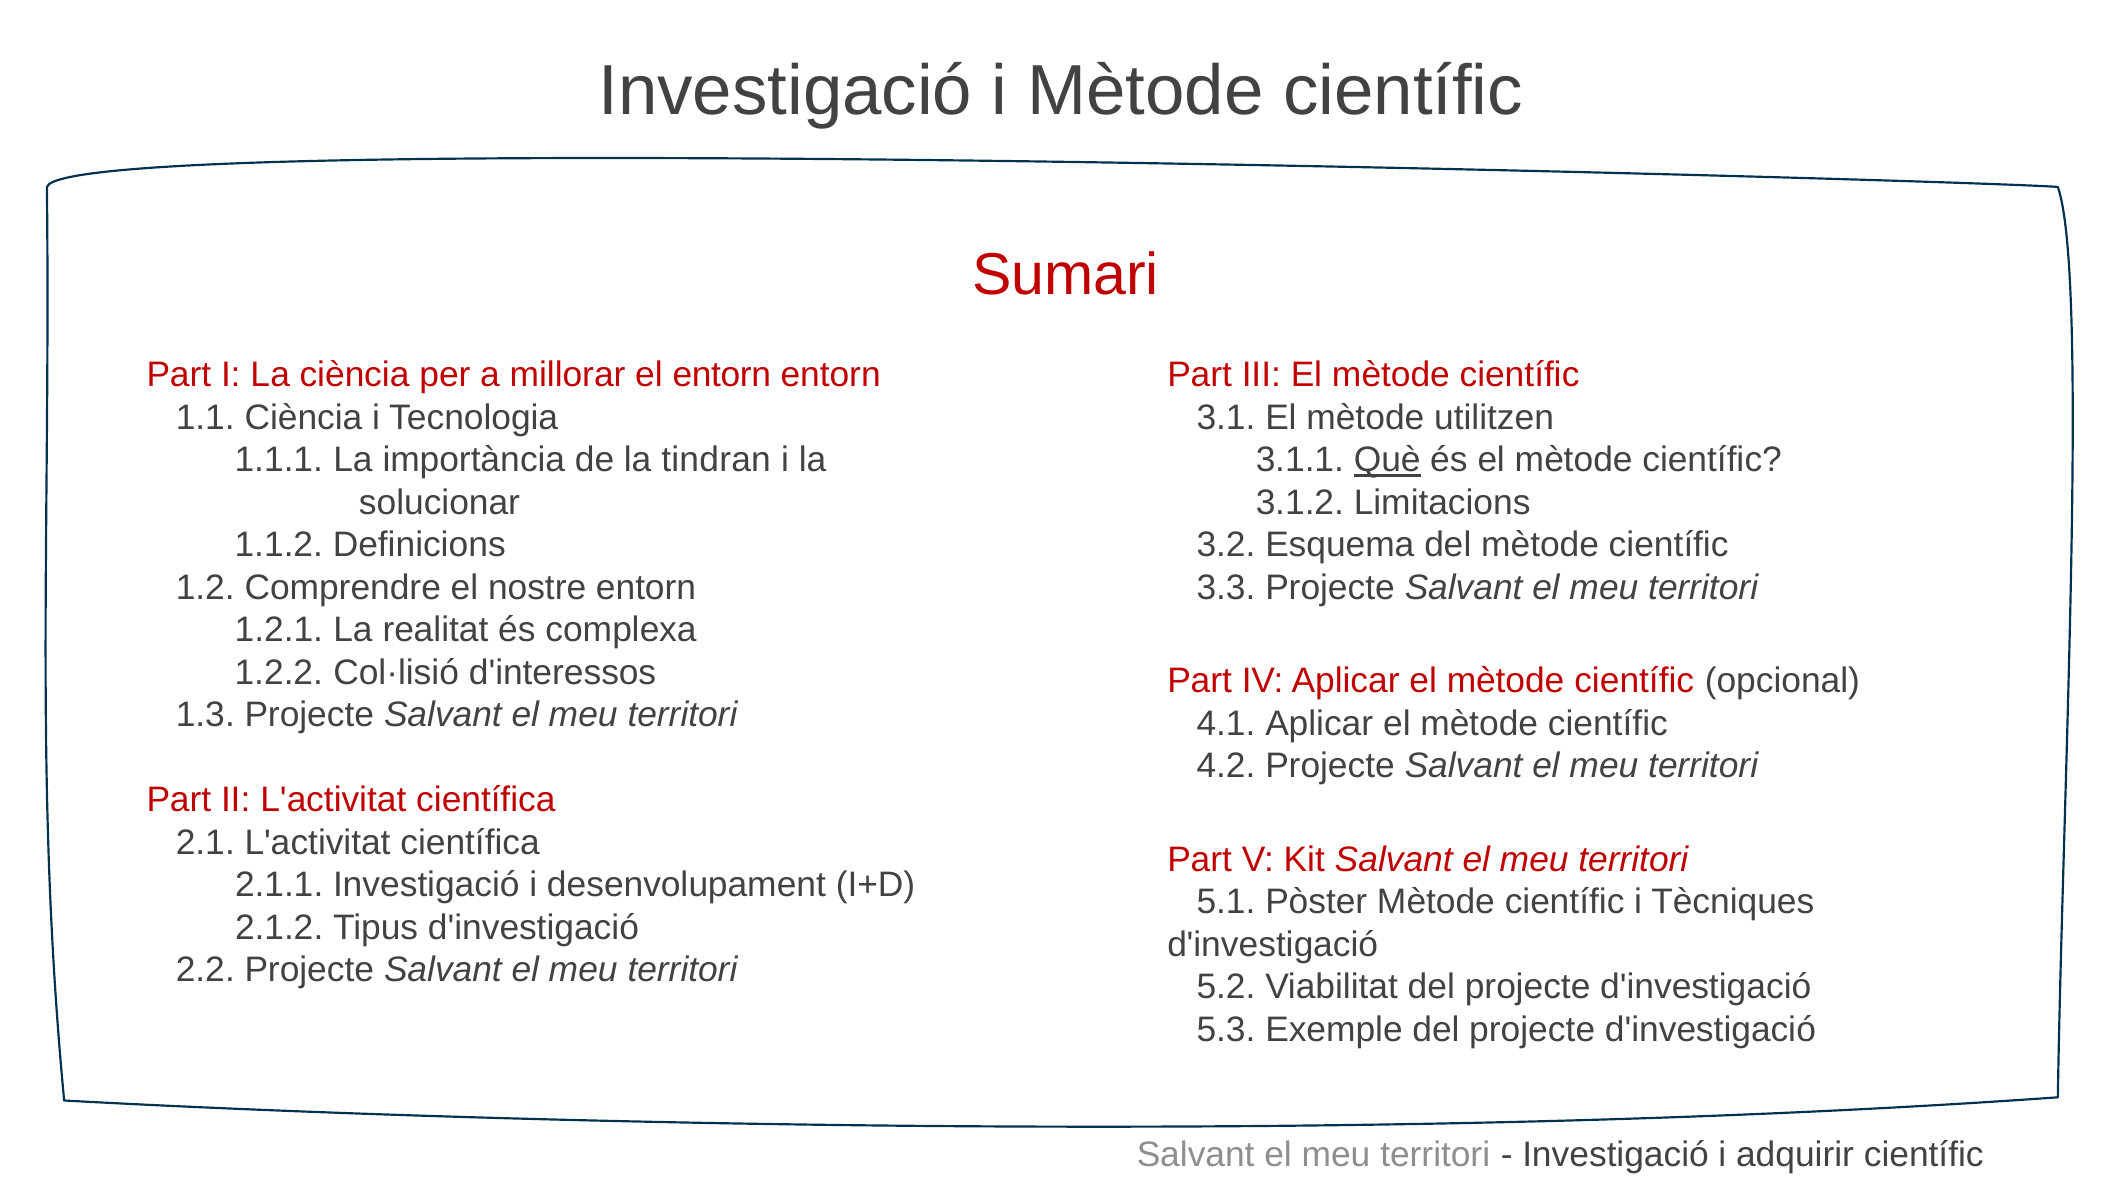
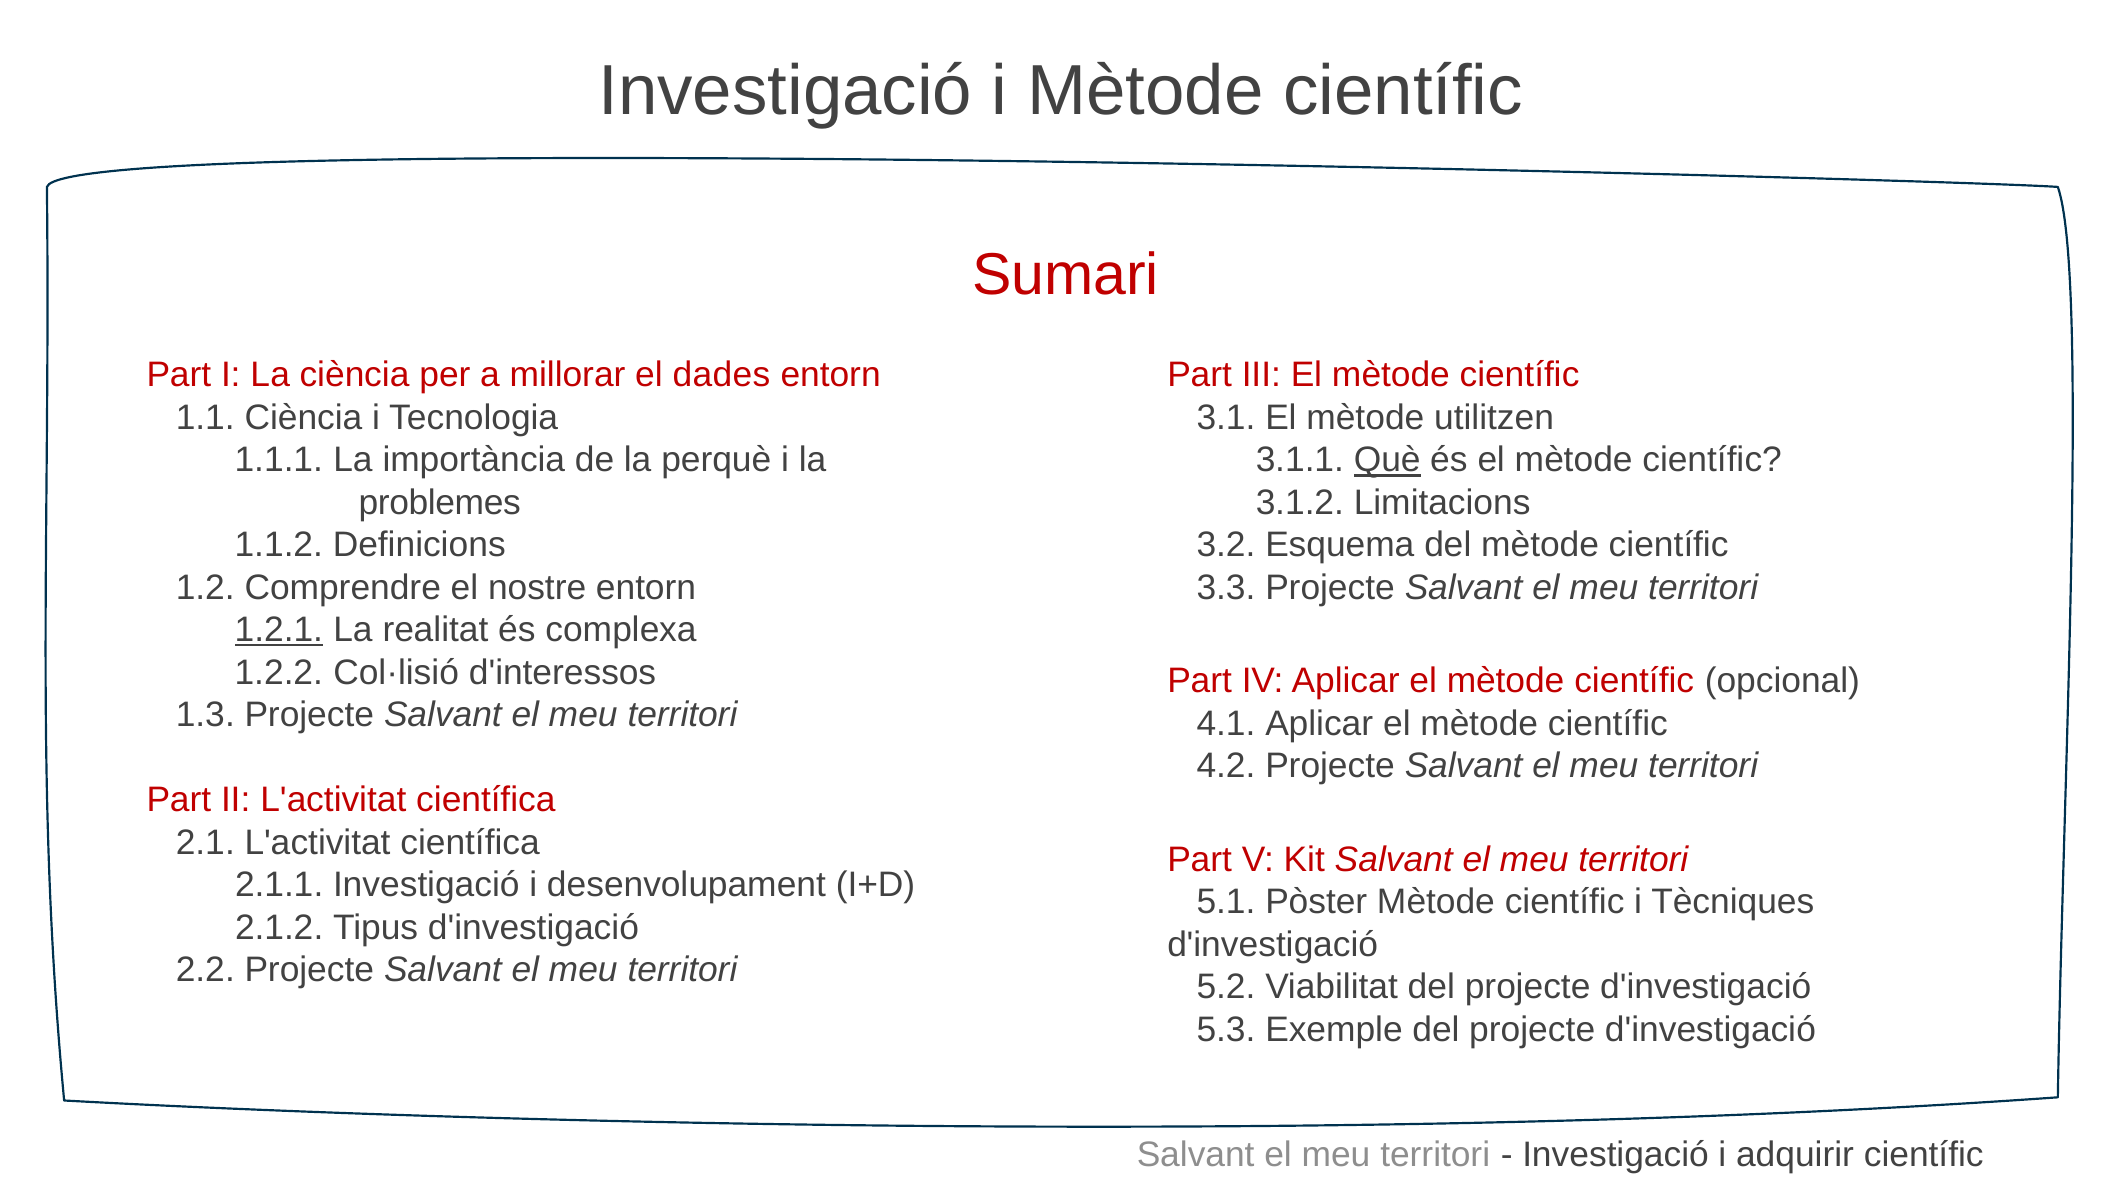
el entorn: entorn -> dades
tindran: tindran -> perquè
solucionar: solucionar -> problemes
1.2.1 underline: none -> present
